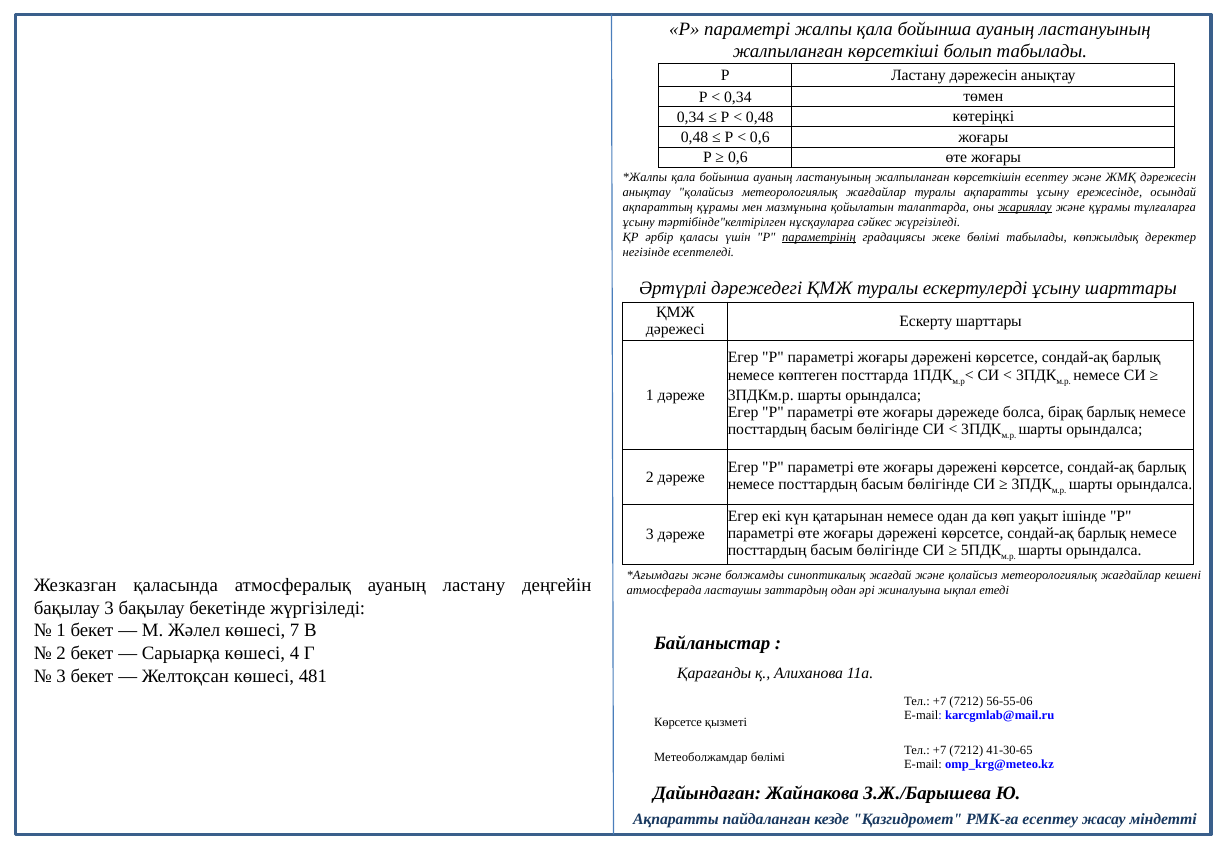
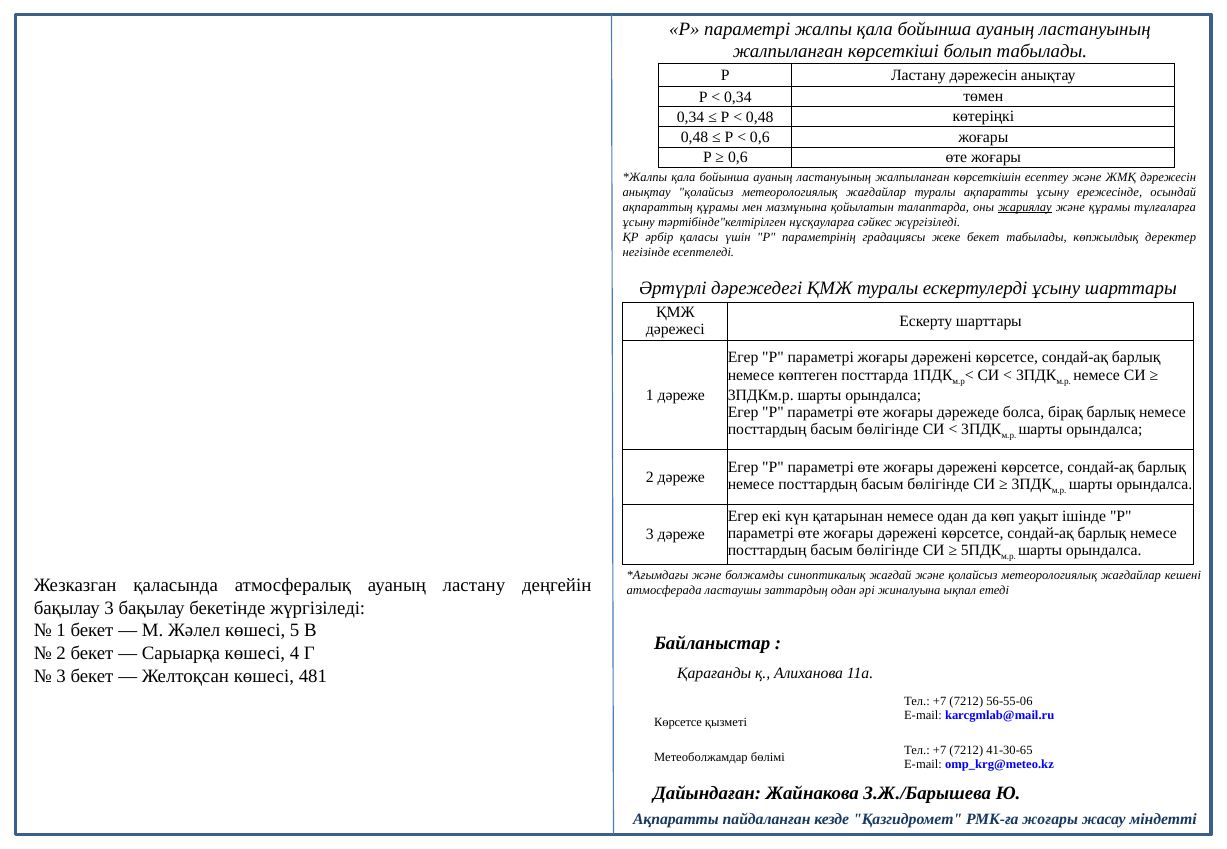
параметрінің underline: present -> none
жеке бөлімі: бөлімі -> бекет
7: 7 -> 5
РМК-ға есептеу: есептеу -> жоғары
